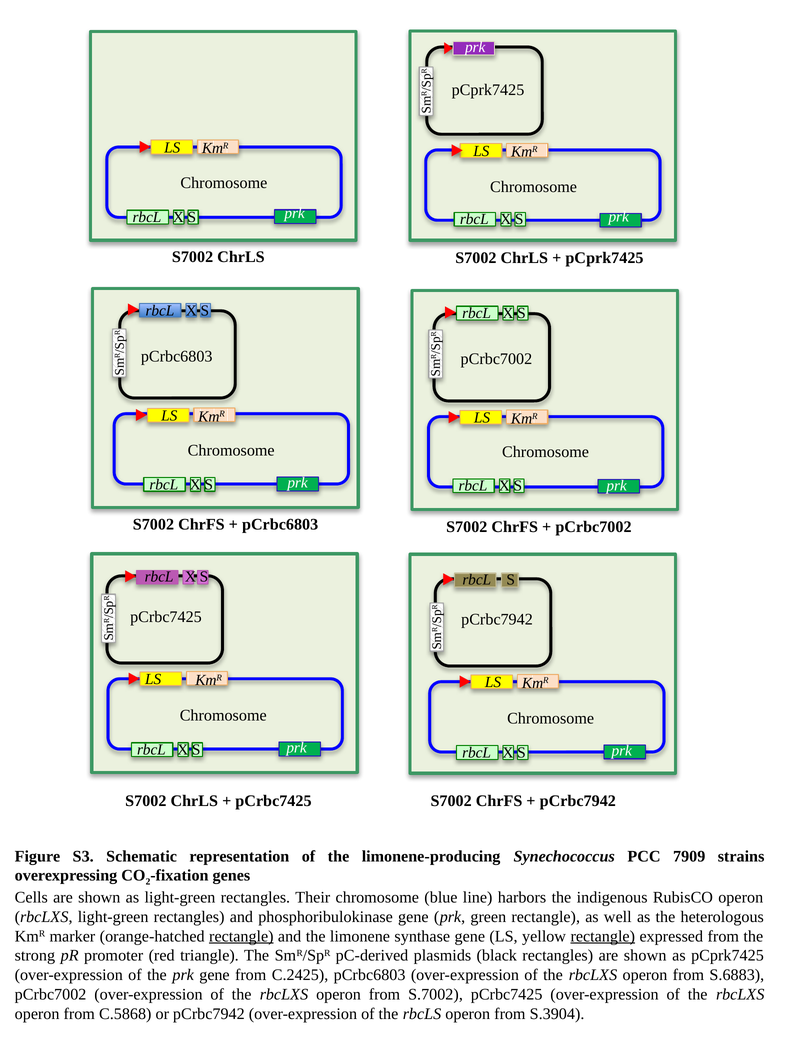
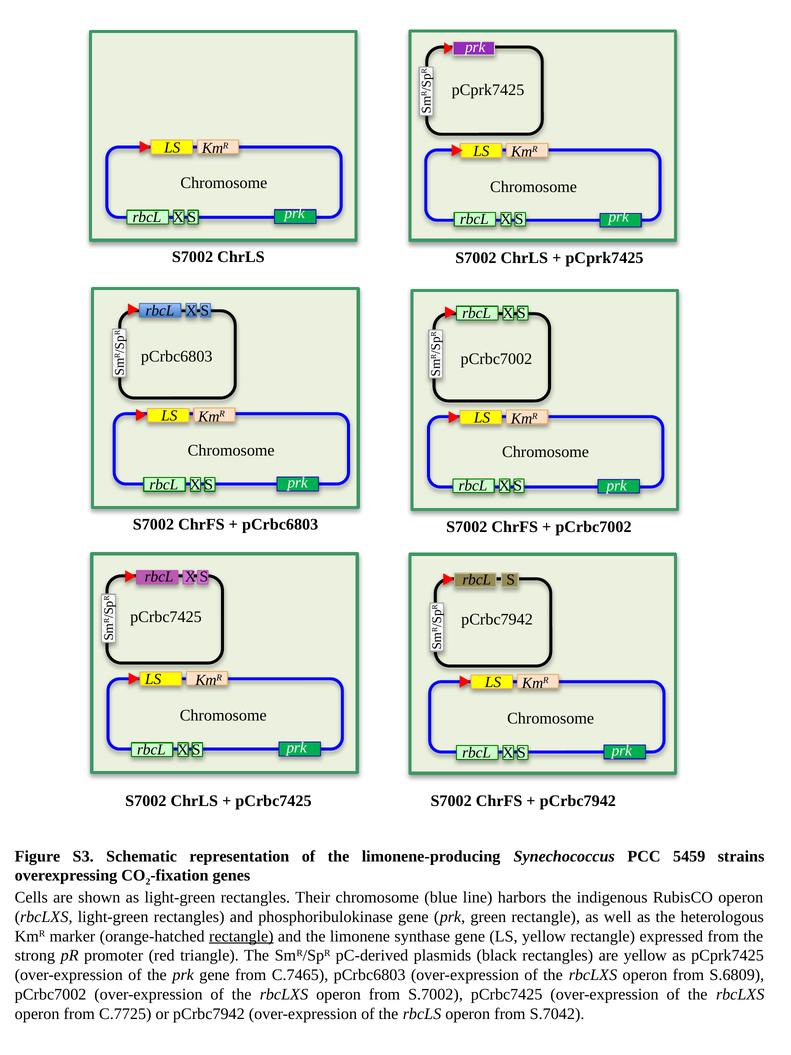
7909: 7909 -> 5459
rectangle at (603, 936) underline: present -> none
rectangles are shown: shown -> yellow
C.2425: C.2425 -> C.7465
S.6883: S.6883 -> S.6809
C.5868: C.5868 -> C.7725
S.3904: S.3904 -> S.7042
